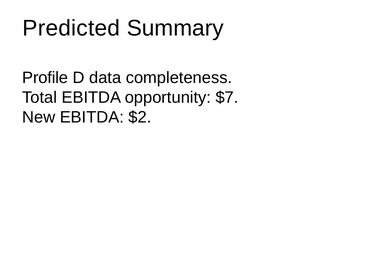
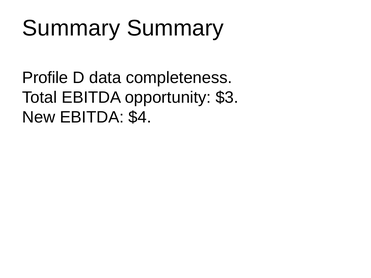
Predicted at (71, 28): Predicted -> Summary
$7: $7 -> $3
$2: $2 -> $4
